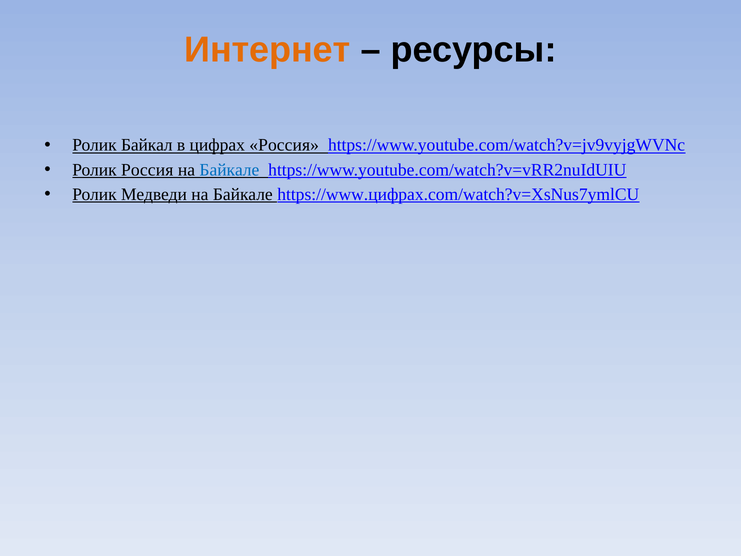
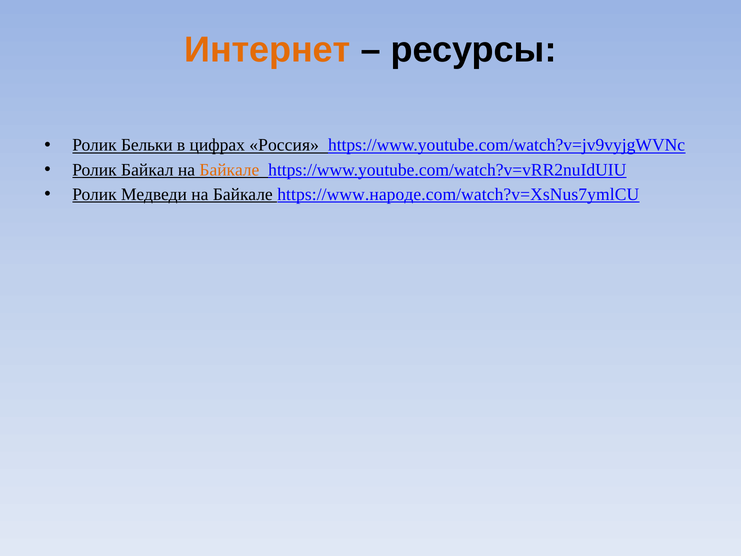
Байкал: Байкал -> Бельки
Ролик Россия: Россия -> Байкал
Байкале at (229, 170) colour: blue -> orange
https://www.цифрах.com/watch?v=XsNus7ymlCU: https://www.цифрах.com/watch?v=XsNus7ymlCU -> https://www.народе.com/watch?v=XsNus7ymlCU
